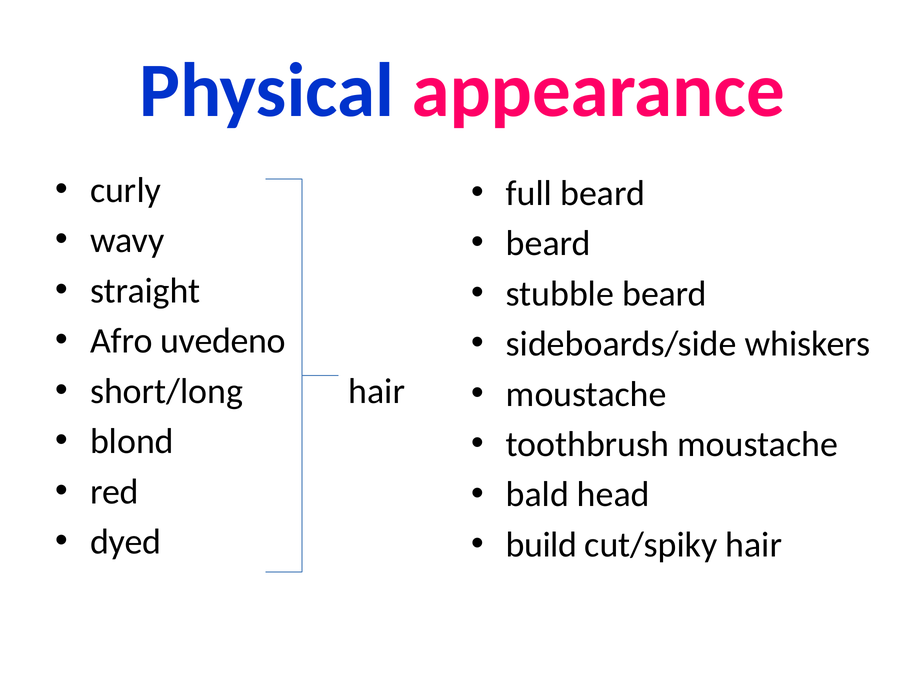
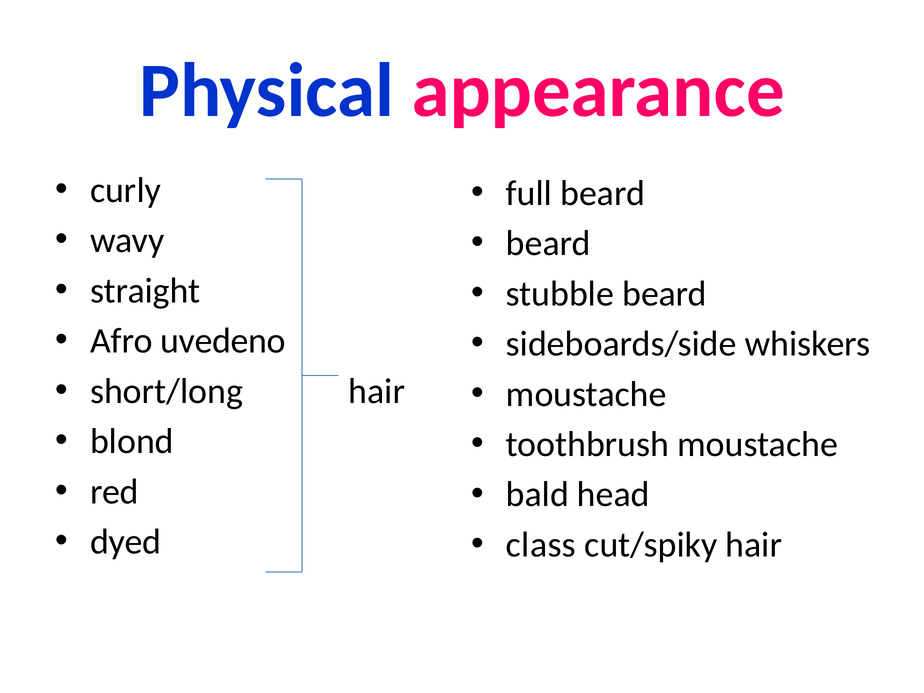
build: build -> class
